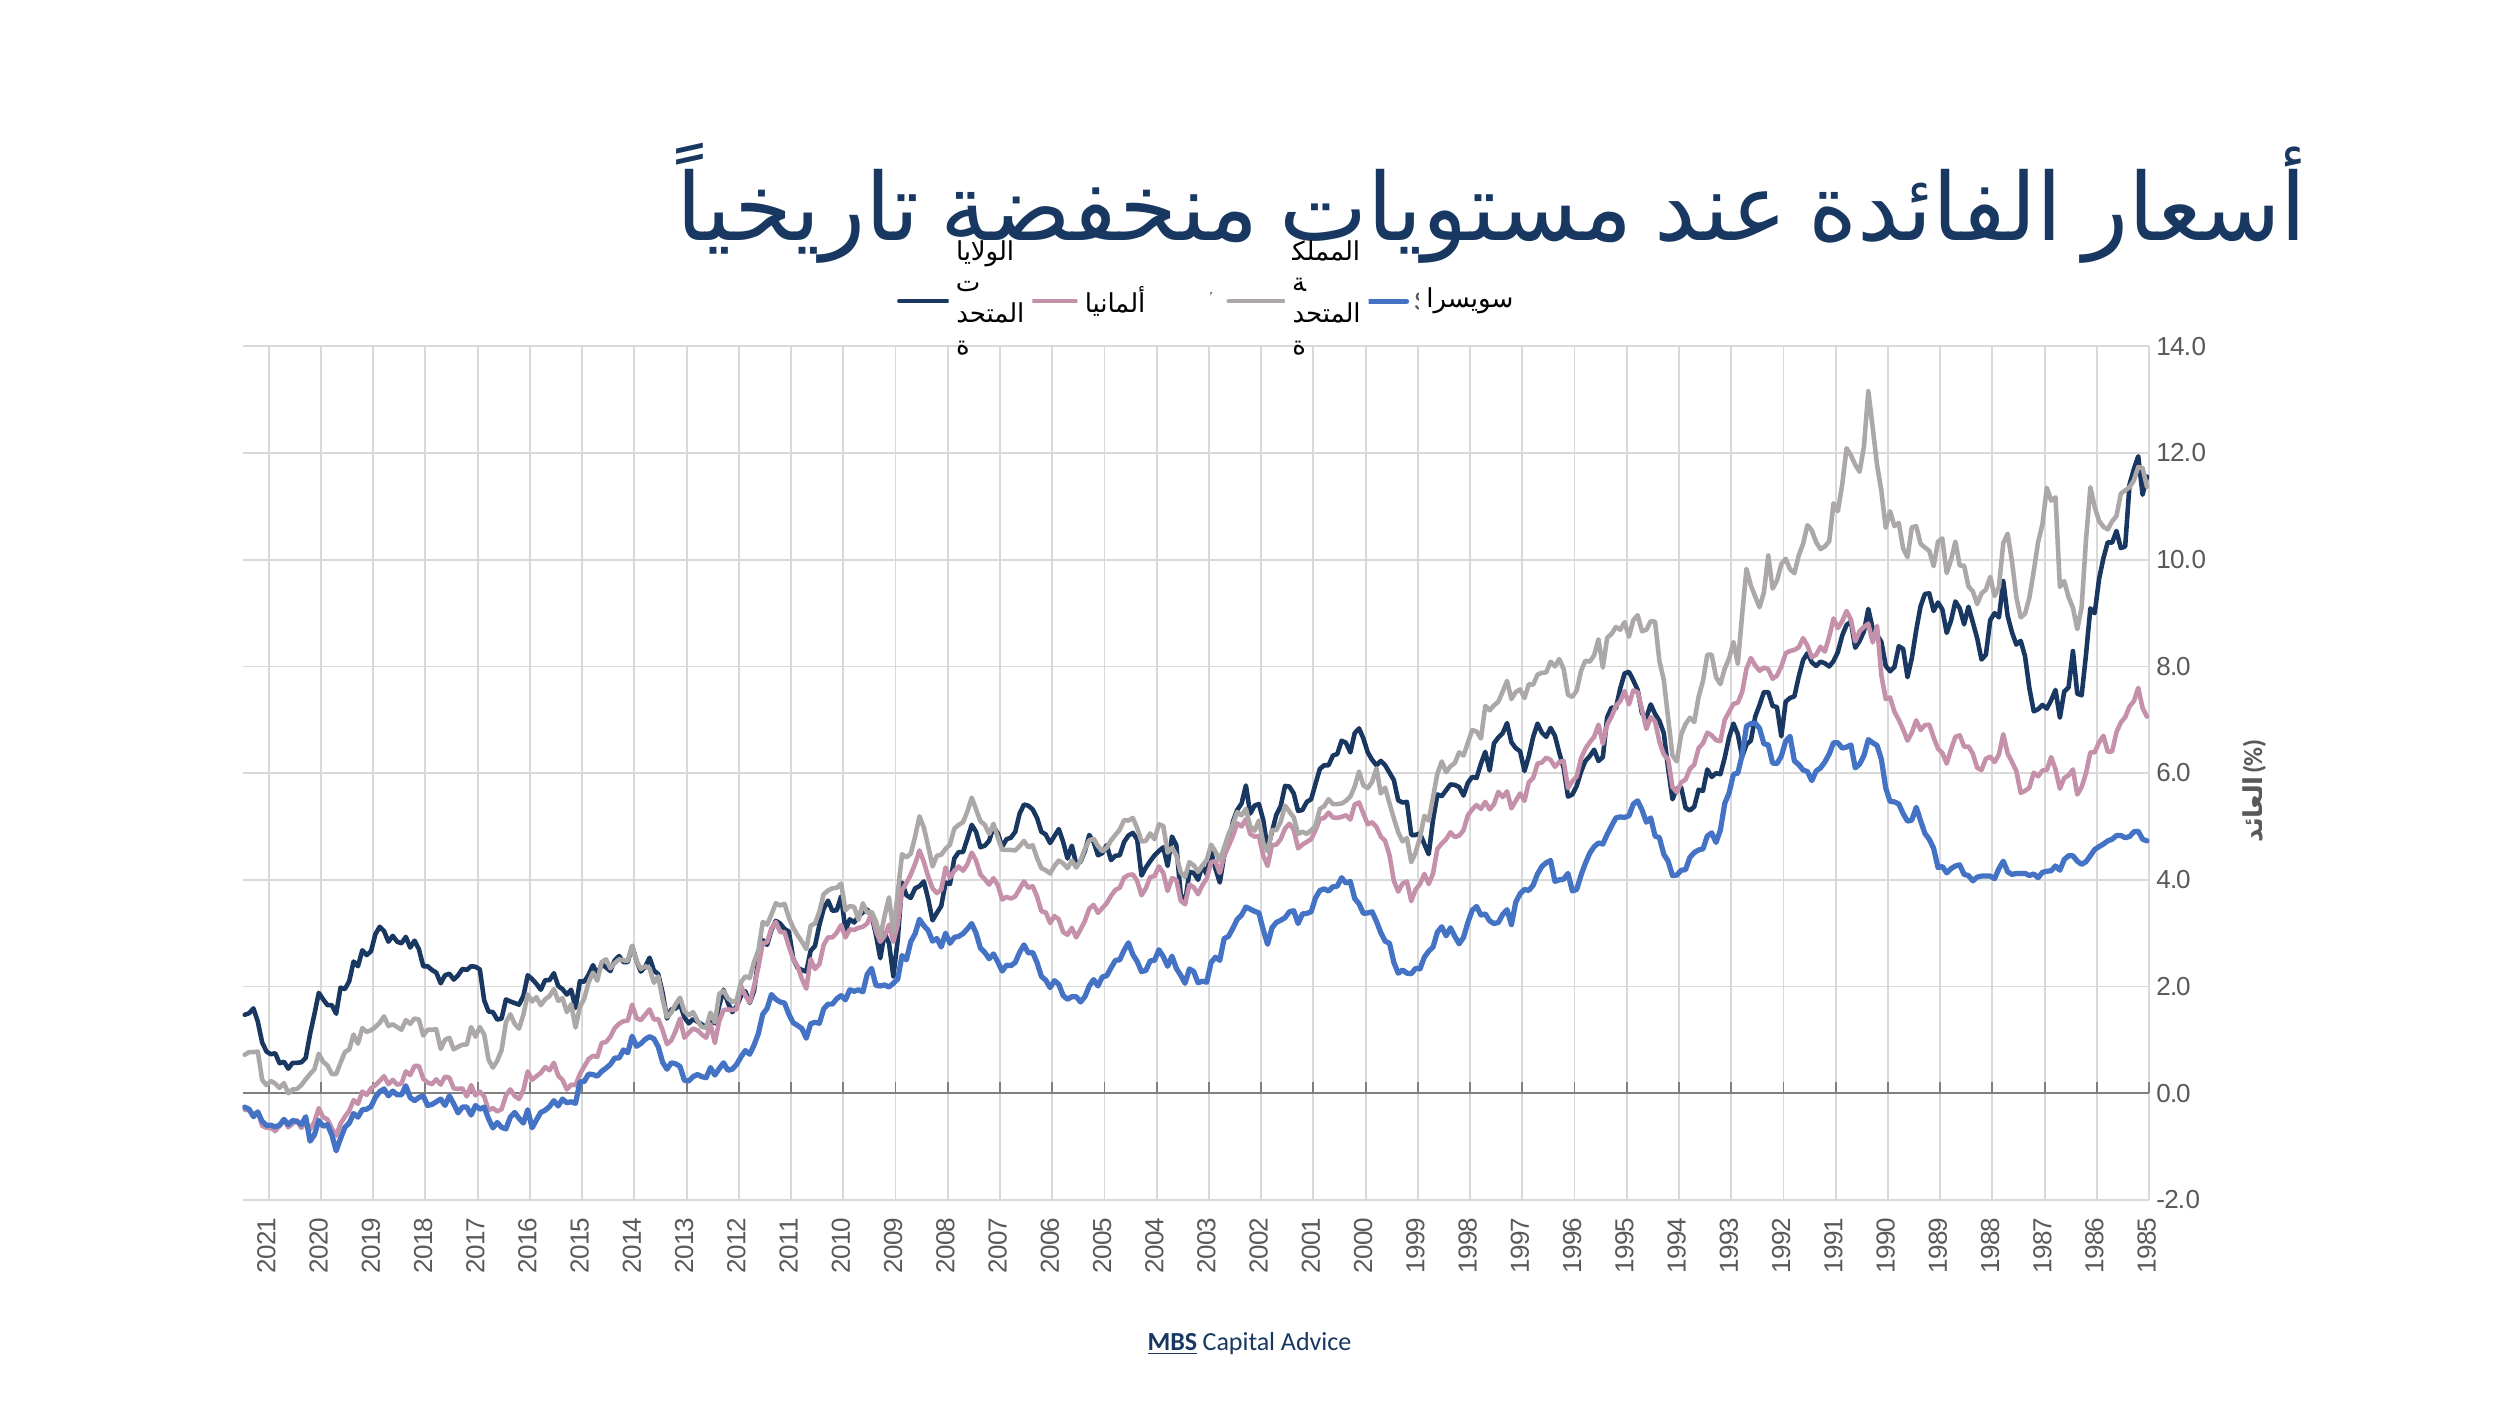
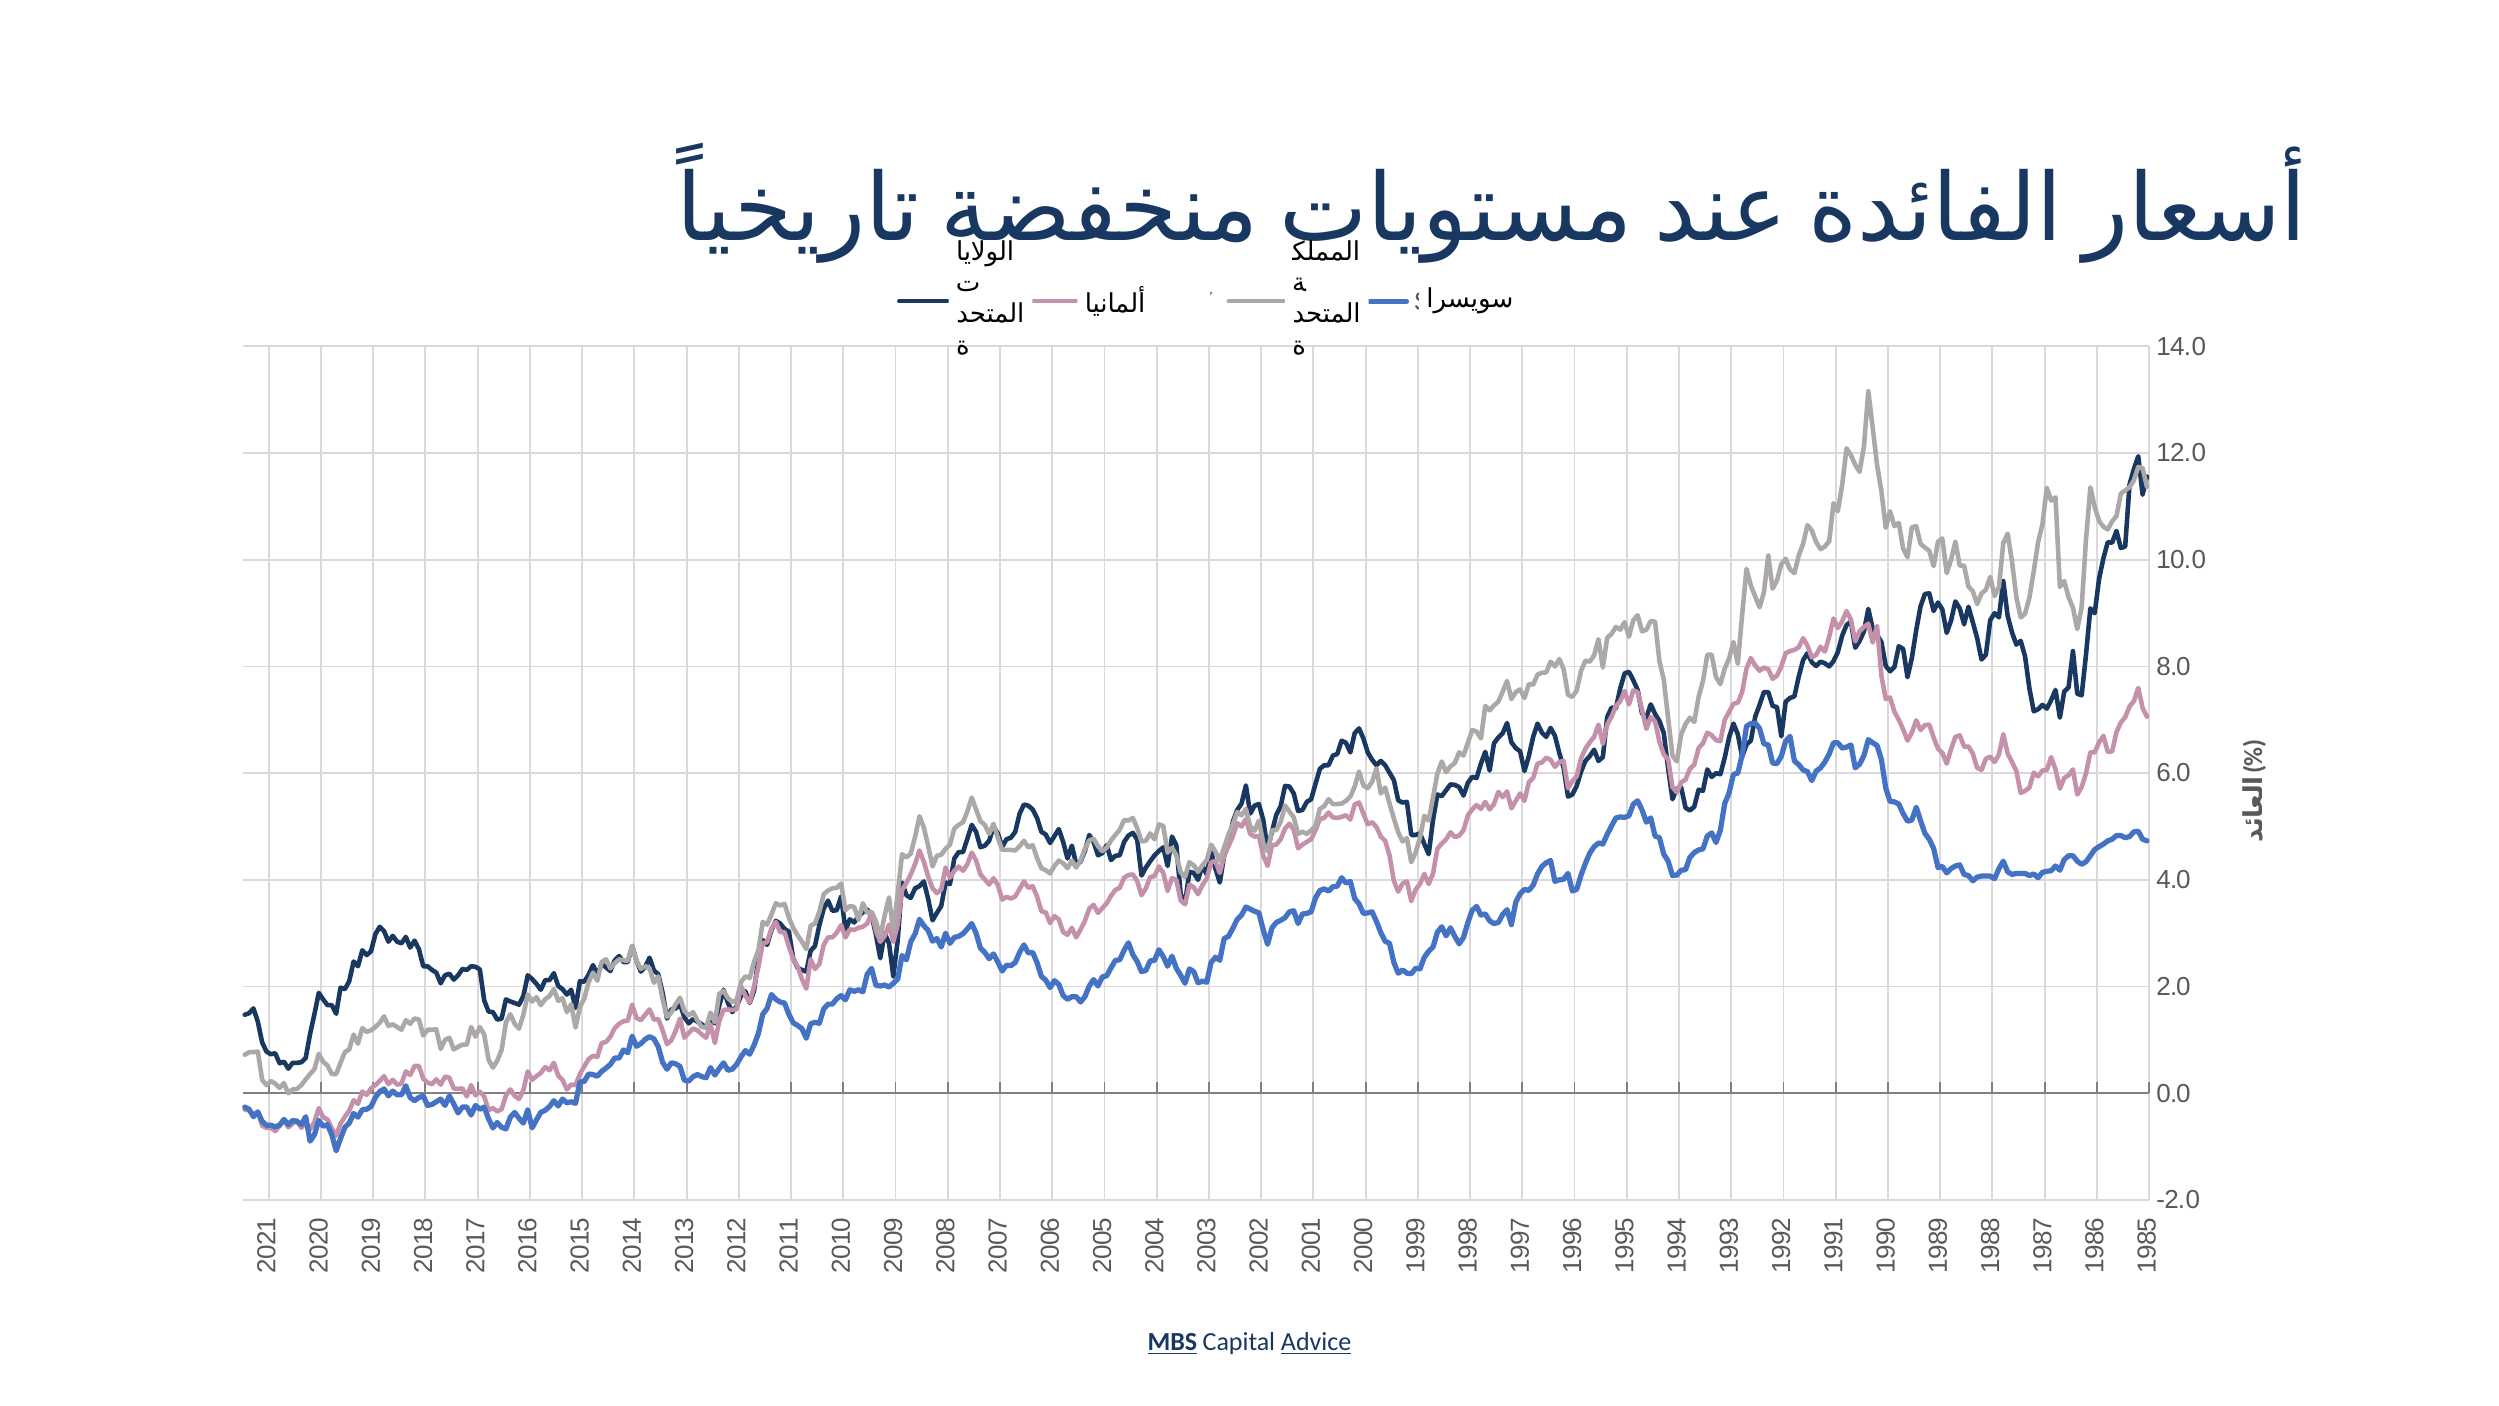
Advice underline: none -> present
